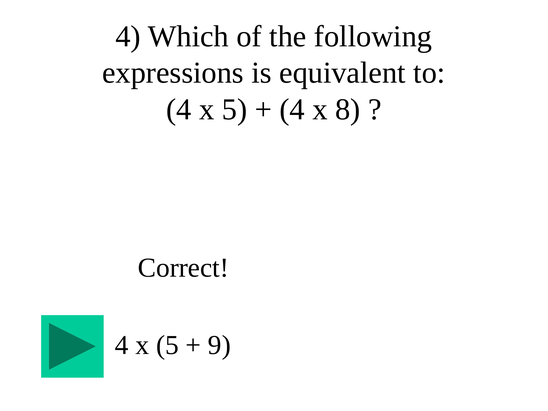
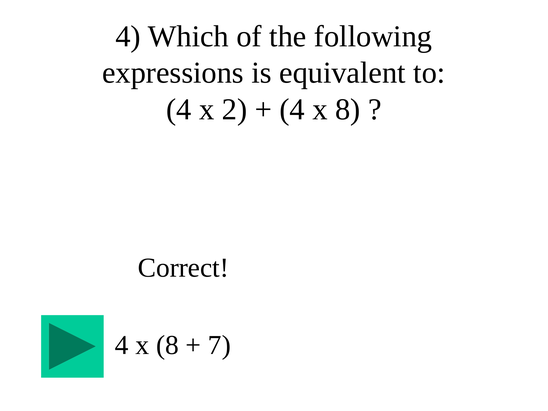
5 at (235, 109): 5 -> 2
5 at (167, 345): 5 -> 8
9: 9 -> 7
